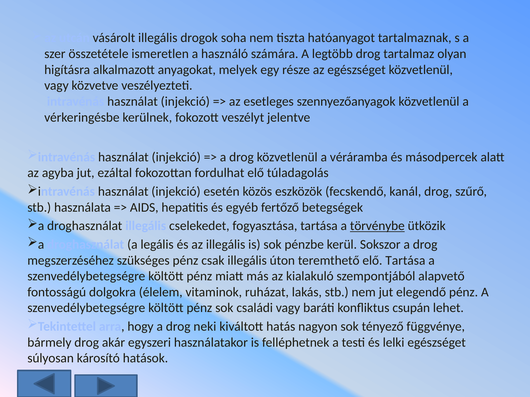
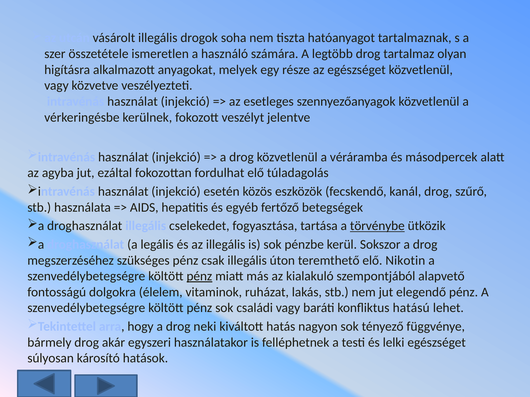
elő Tartása: Tartása -> Nikotin
pénz at (199, 277) underline: none -> present
csupán: csupán -> hatású
